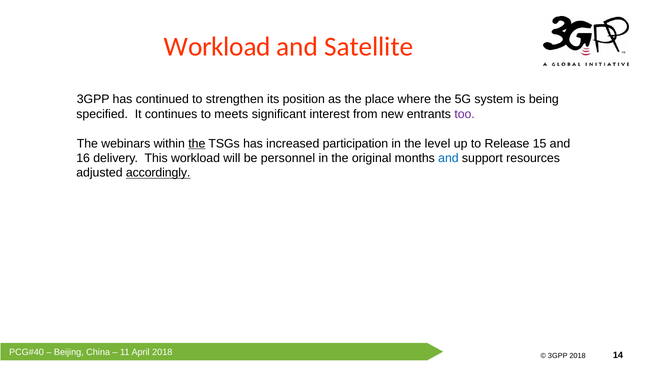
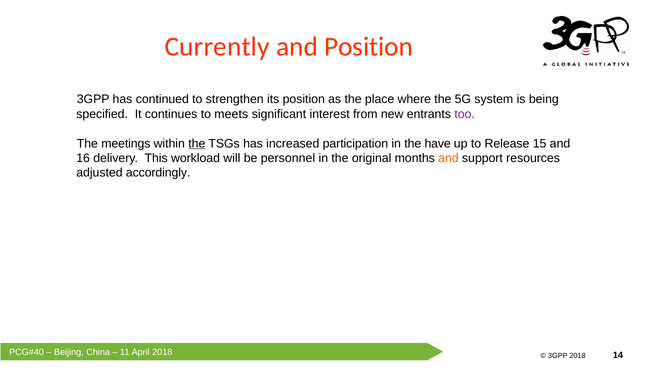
Workload at (217, 47): Workload -> Currently
and Satellite: Satellite -> Position
webinars: webinars -> meetings
level: level -> have
and at (448, 158) colour: blue -> orange
accordingly underline: present -> none
